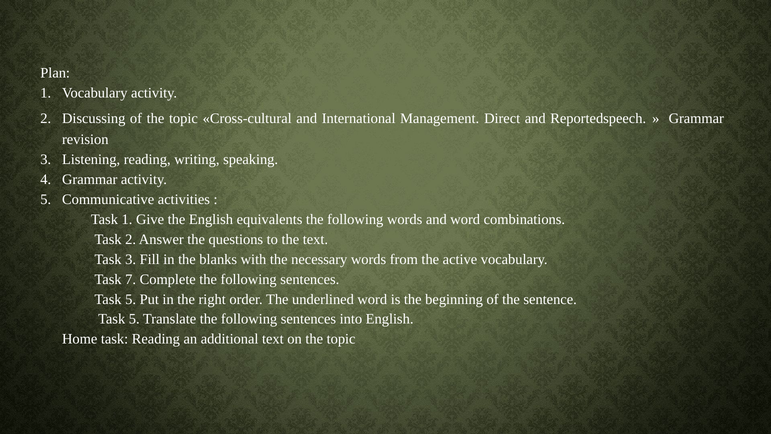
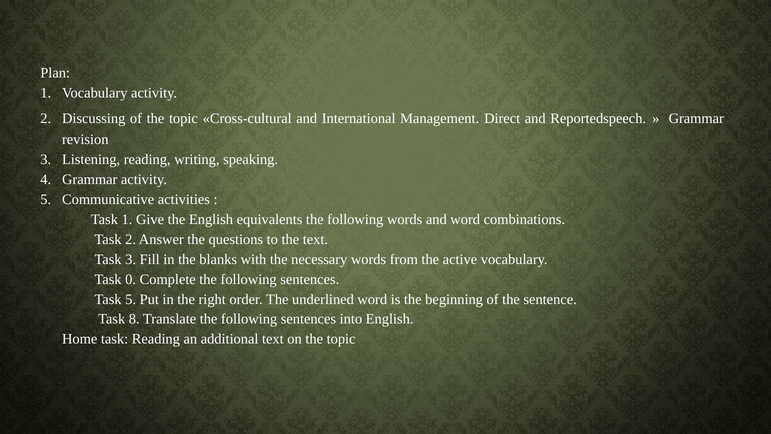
7: 7 -> 0
5 at (134, 319): 5 -> 8
